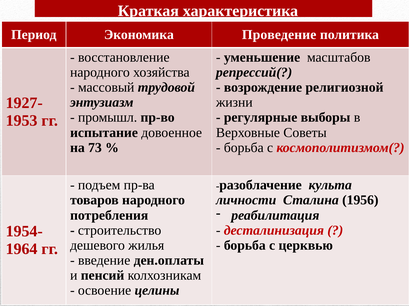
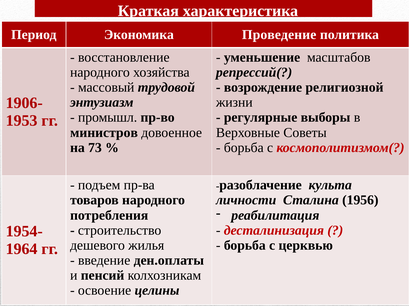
1927-: 1927- -> 1906-
испытание: испытание -> министров
